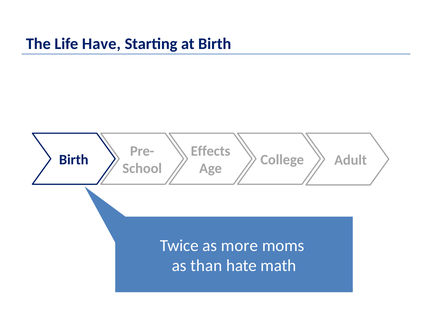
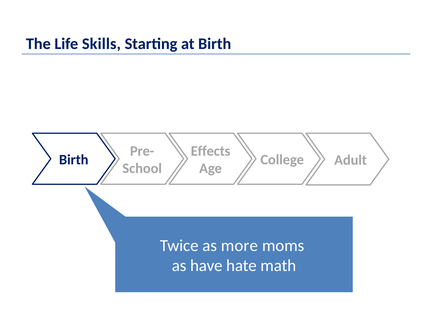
Have: Have -> Skills
than: than -> have
